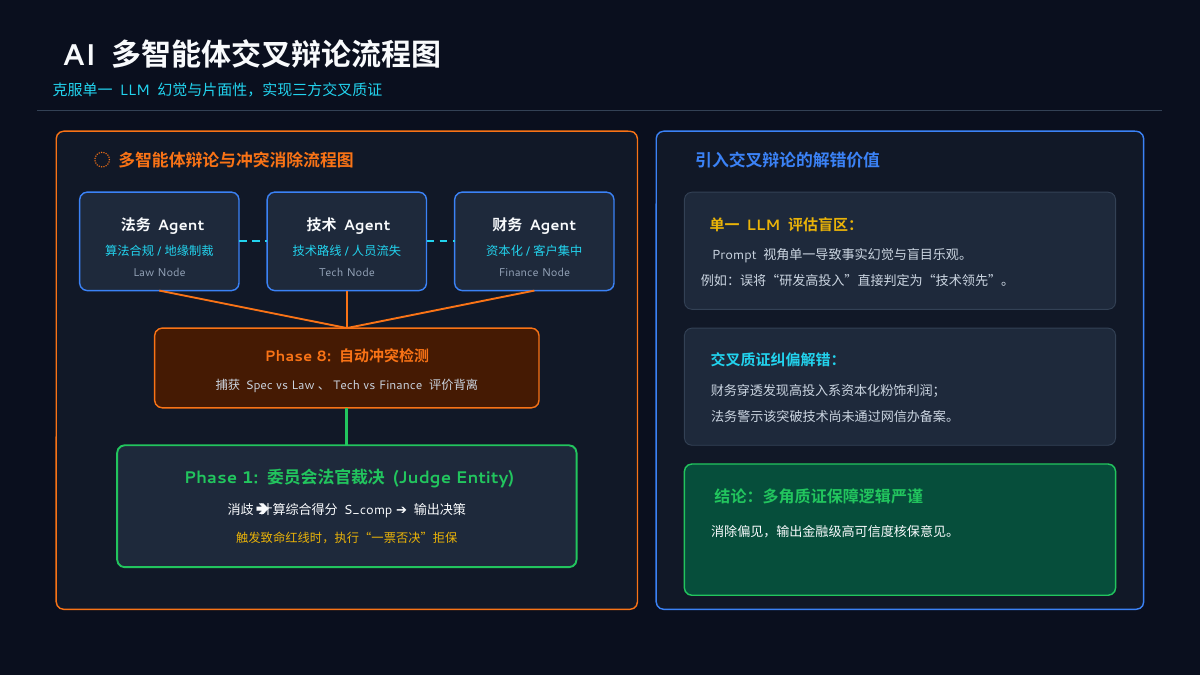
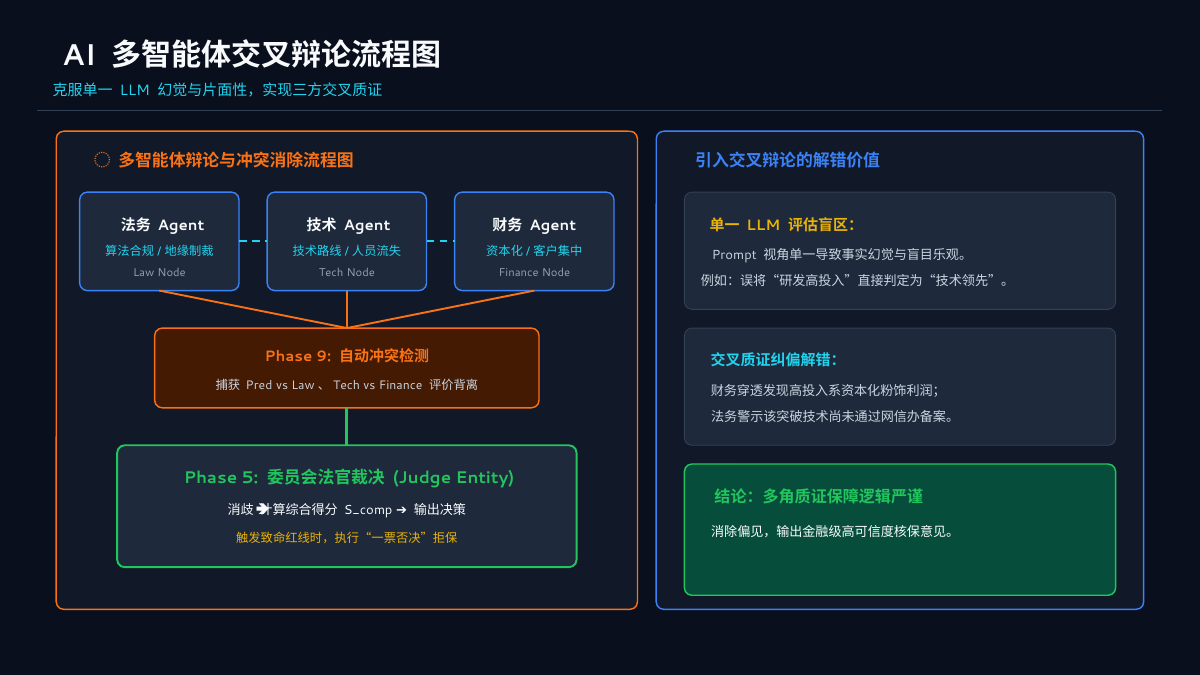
8: 8 -> 9
Spec: Spec -> Pred
1: 1 -> 5
